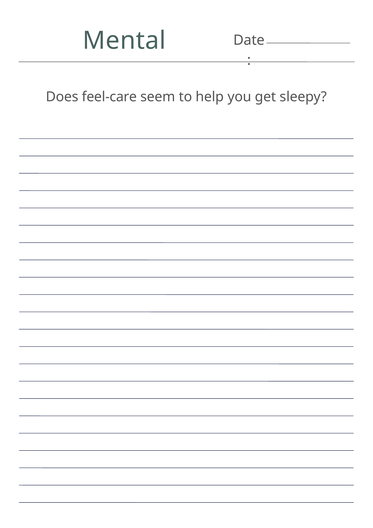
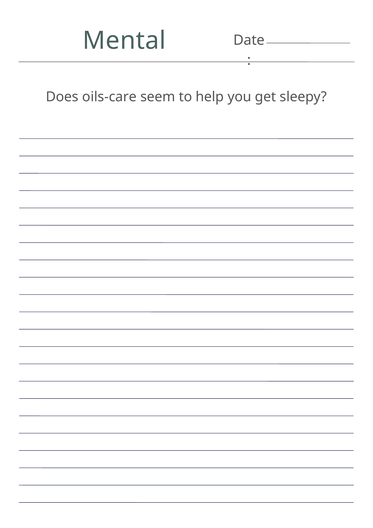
feel-care: feel-care -> oils-care
